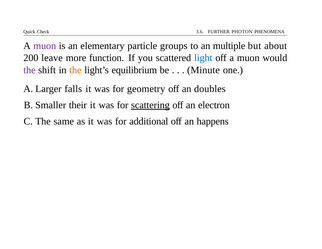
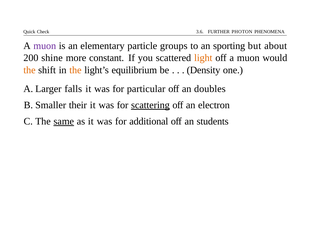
multiple: multiple -> sporting
leave: leave -> shine
function: function -> constant
light colour: blue -> orange
the at (29, 70) colour: purple -> orange
Minute: Minute -> Density
geometry: geometry -> particular
same underline: none -> present
happens: happens -> students
